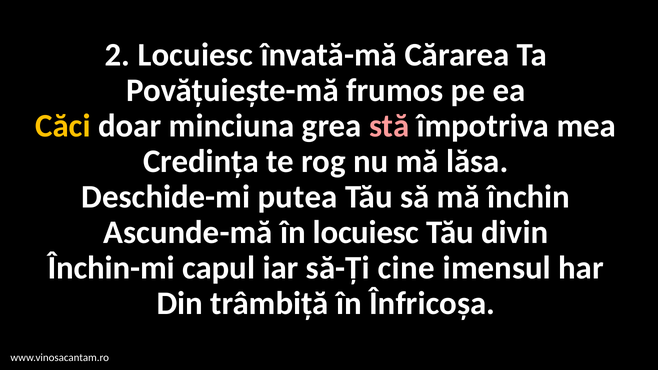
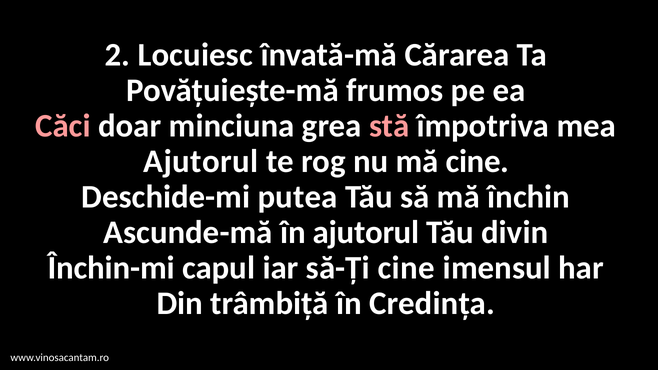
Căci colour: yellow -> pink
Credinţa at (201, 161): Credinţa -> Ajutorul
mă lăsa: lăsa -> cine
în locuiesc: locuiesc -> ajutorul
Înfricoşa: Înfricoşa -> Credinţa
